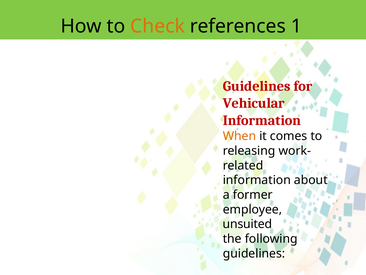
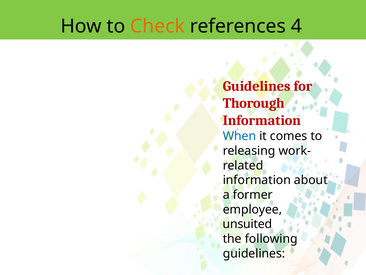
1: 1 -> 4
Vehicular: Vehicular -> Thorough
When colour: orange -> blue
